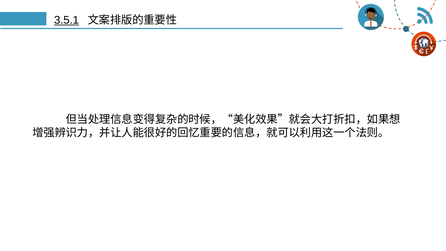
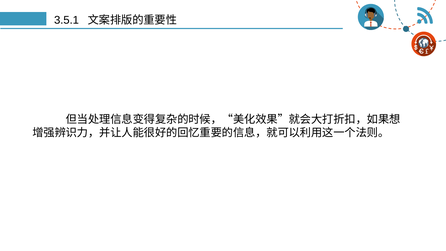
3.5.1 underline: present -> none
